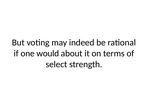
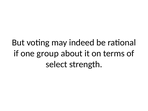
would: would -> group
